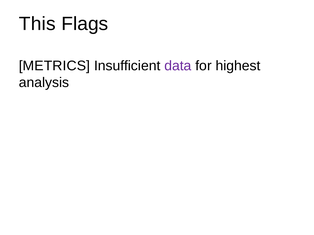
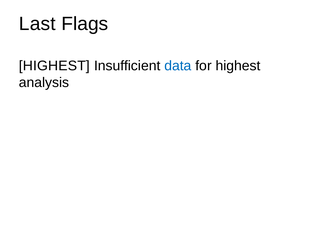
This: This -> Last
METRICS at (54, 66): METRICS -> HIGHEST
data colour: purple -> blue
